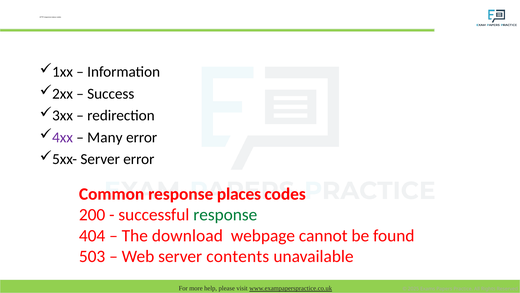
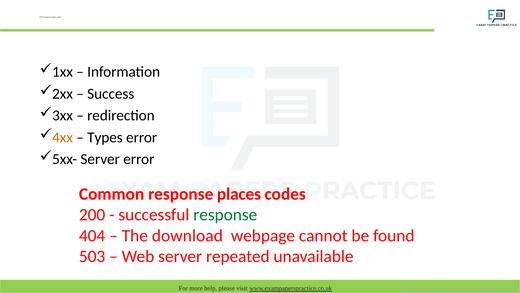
4xx colour: purple -> orange
Many: Many -> Types
contents: contents -> repeated
